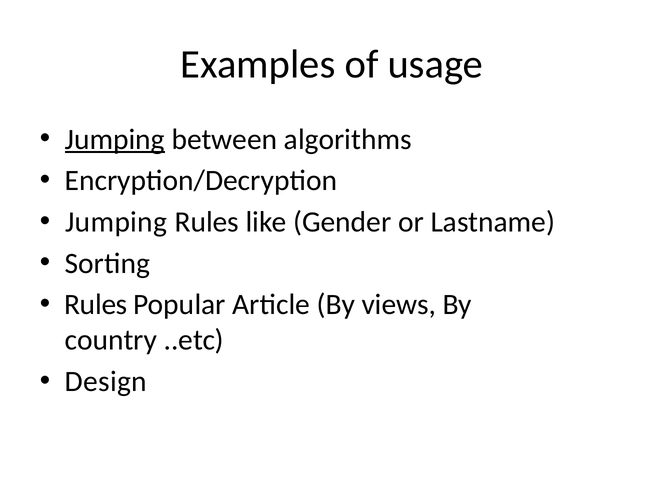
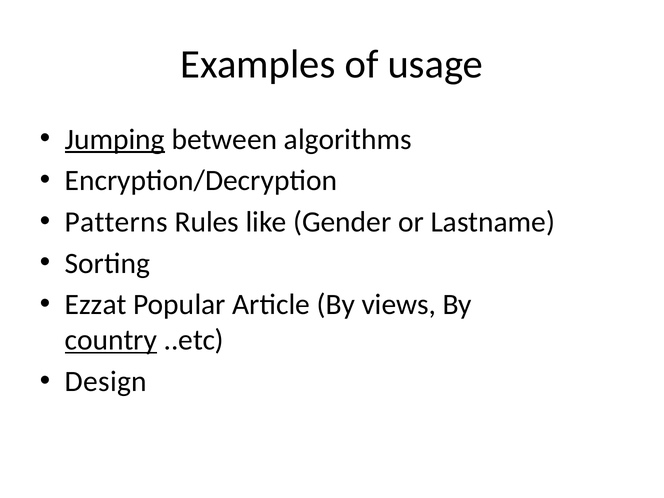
Jumping at (116, 222): Jumping -> Patterns
Rules at (96, 305): Rules -> Ezzat
country underline: none -> present
